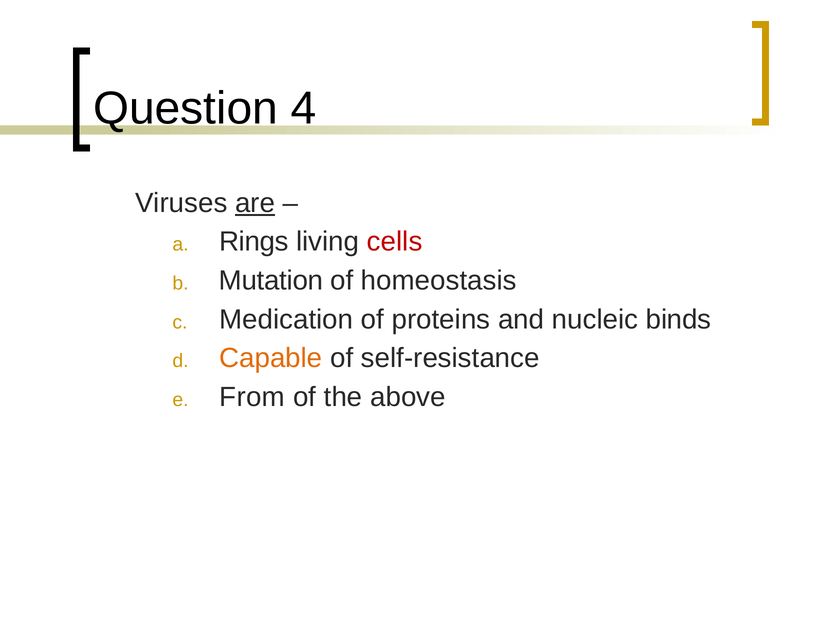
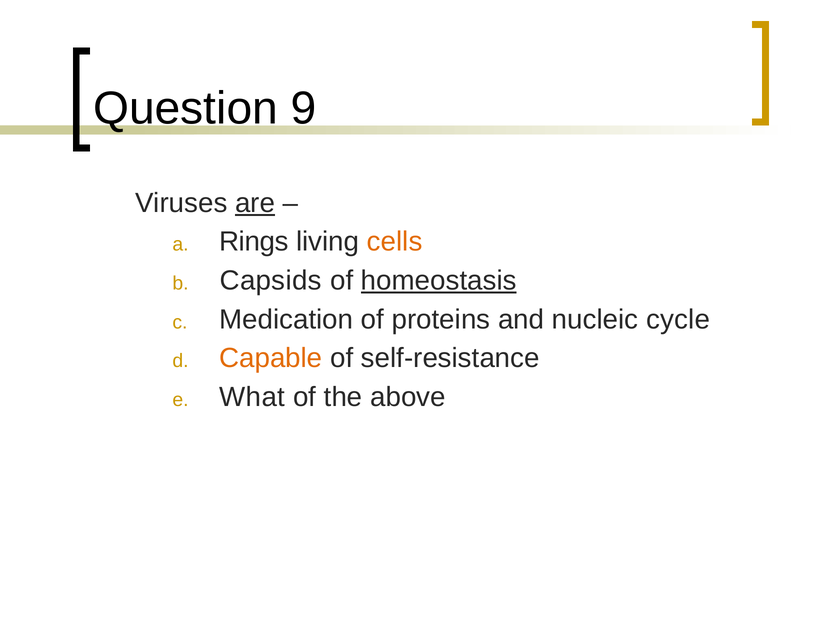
4: 4 -> 9
cells colour: red -> orange
Mutation: Mutation -> Capsids
homeostasis underline: none -> present
binds: binds -> cycle
From: From -> What
